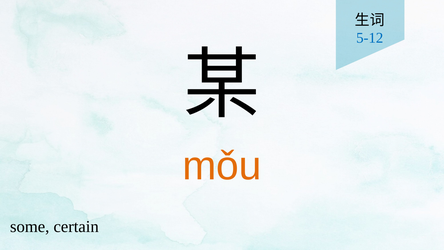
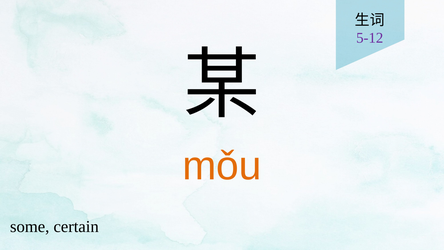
5-12 colour: blue -> purple
